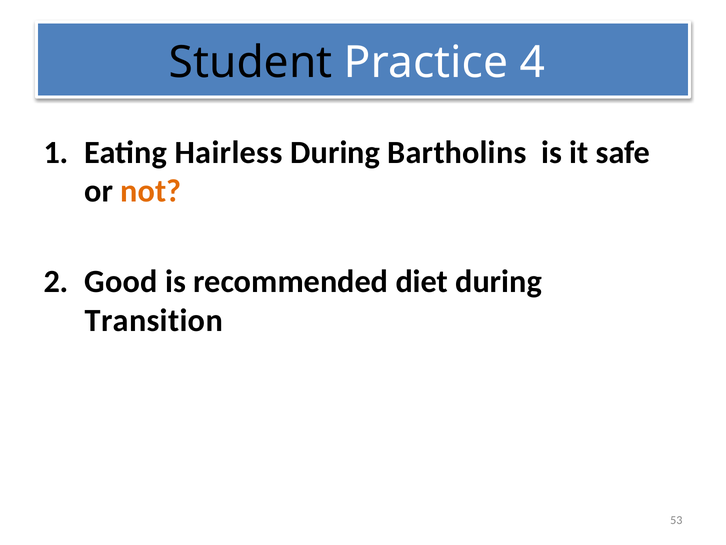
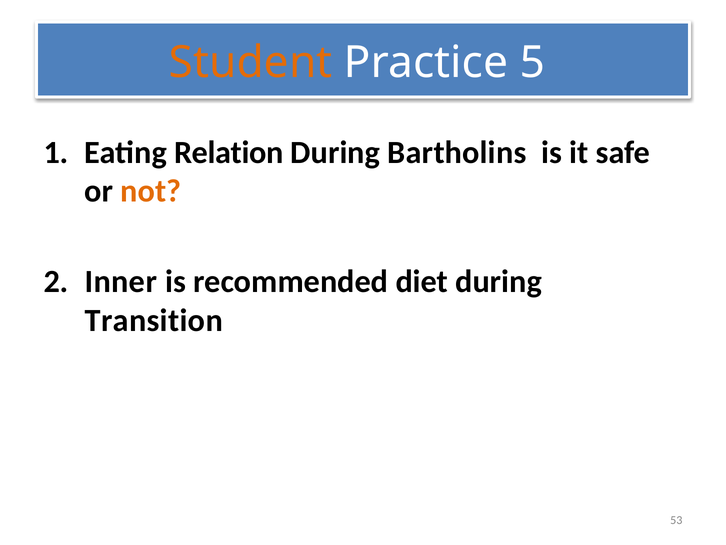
Student colour: black -> orange
4: 4 -> 5
Hairless: Hairless -> Relation
Good: Good -> Inner
